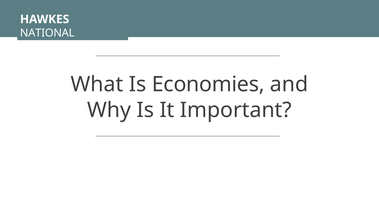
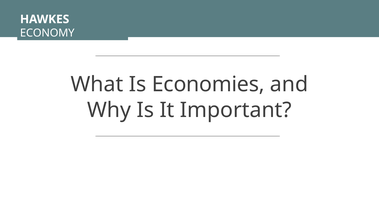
NATIONAL: NATIONAL -> ECONOMY
